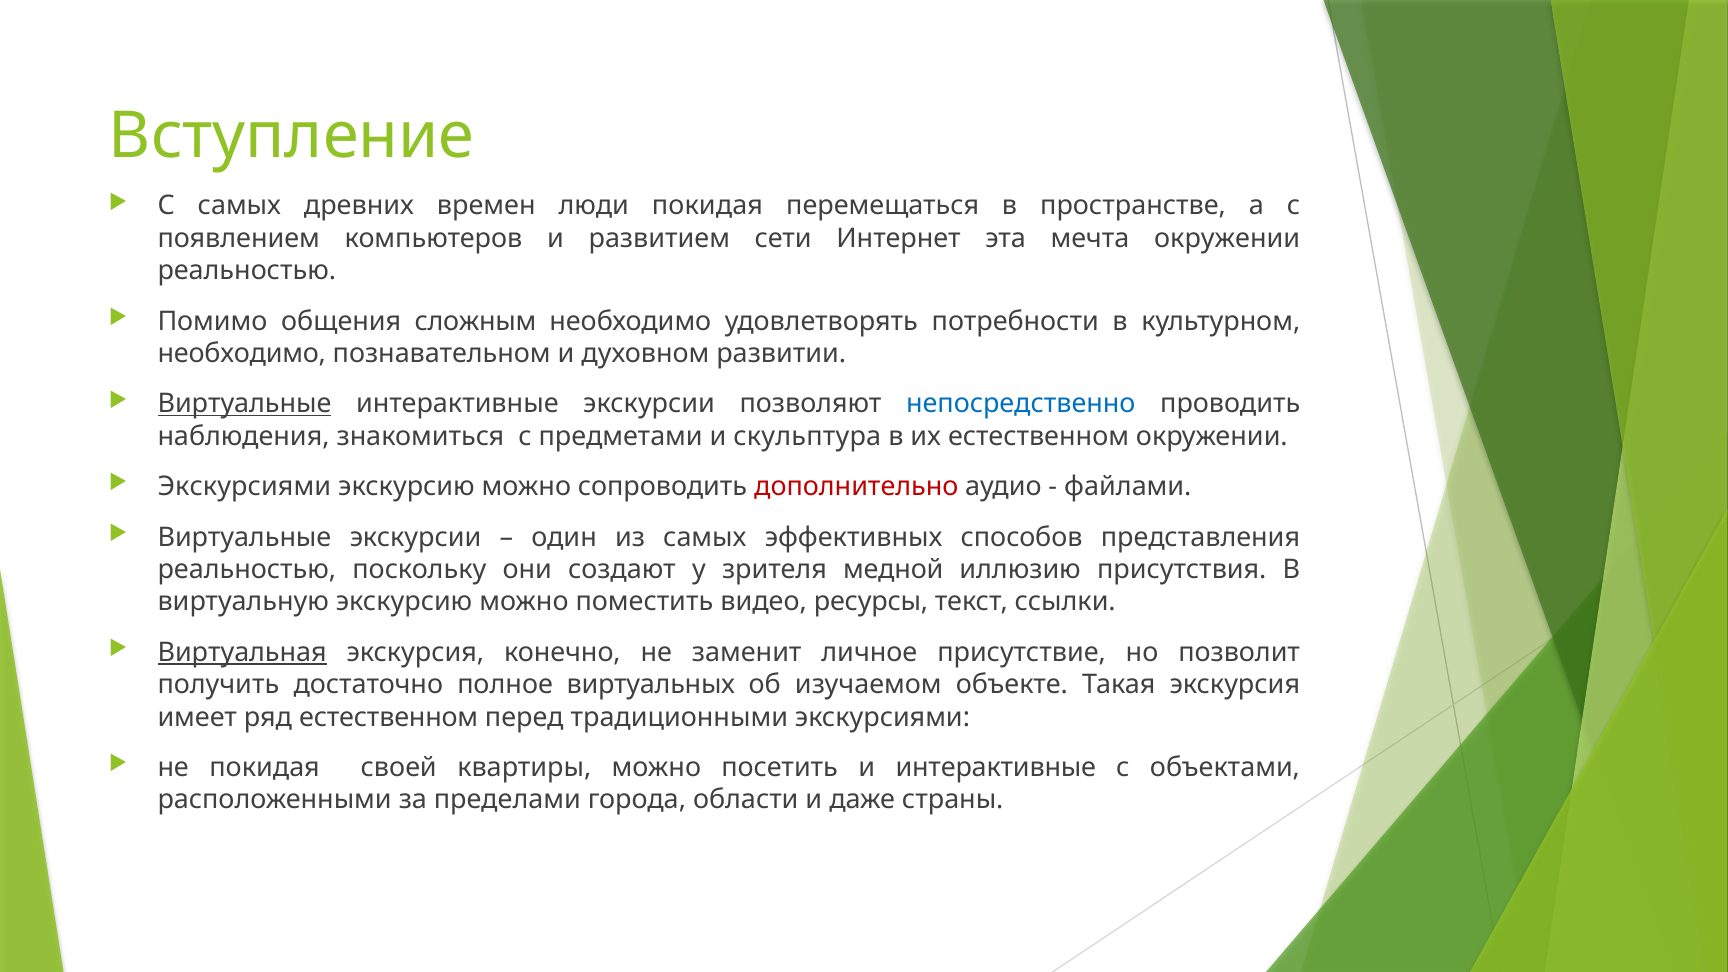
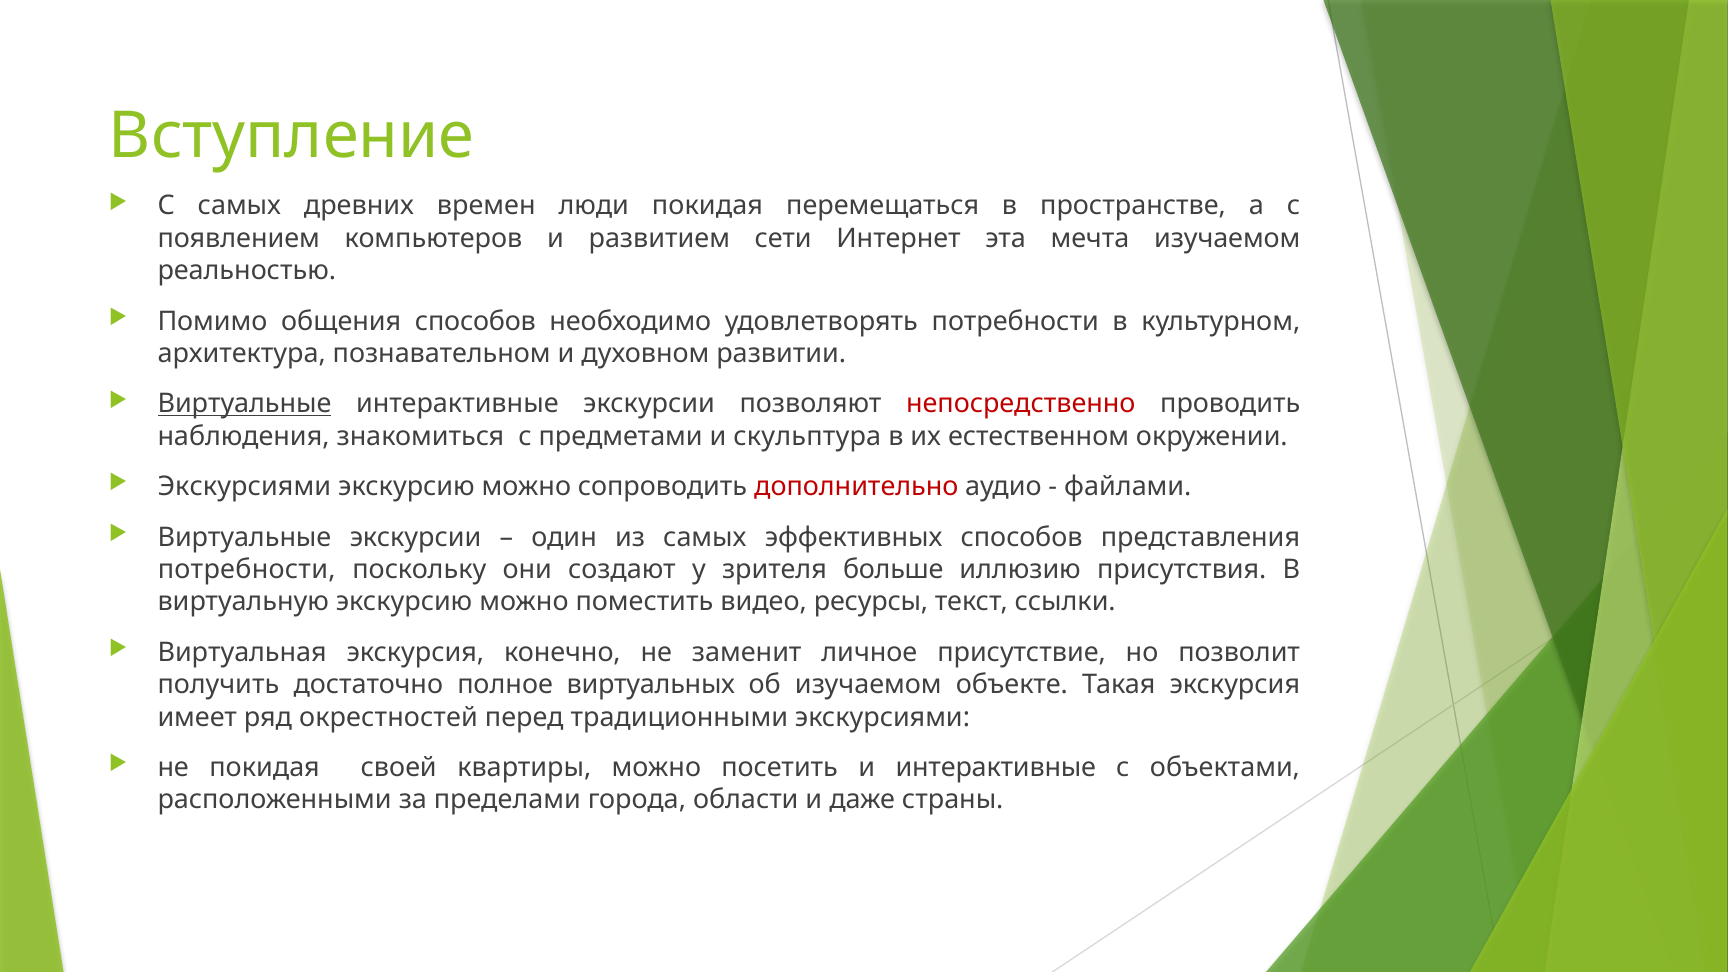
мечта окружении: окружении -> изучаемом
общения сложным: сложным -> способов
необходимо at (242, 354): необходимо -> архитектура
непосредственно colour: blue -> red
реальностью at (247, 570): реальностью -> потребности
медной: медной -> больше
Виртуальная underline: present -> none
ряд естественном: естественном -> окрестностей
